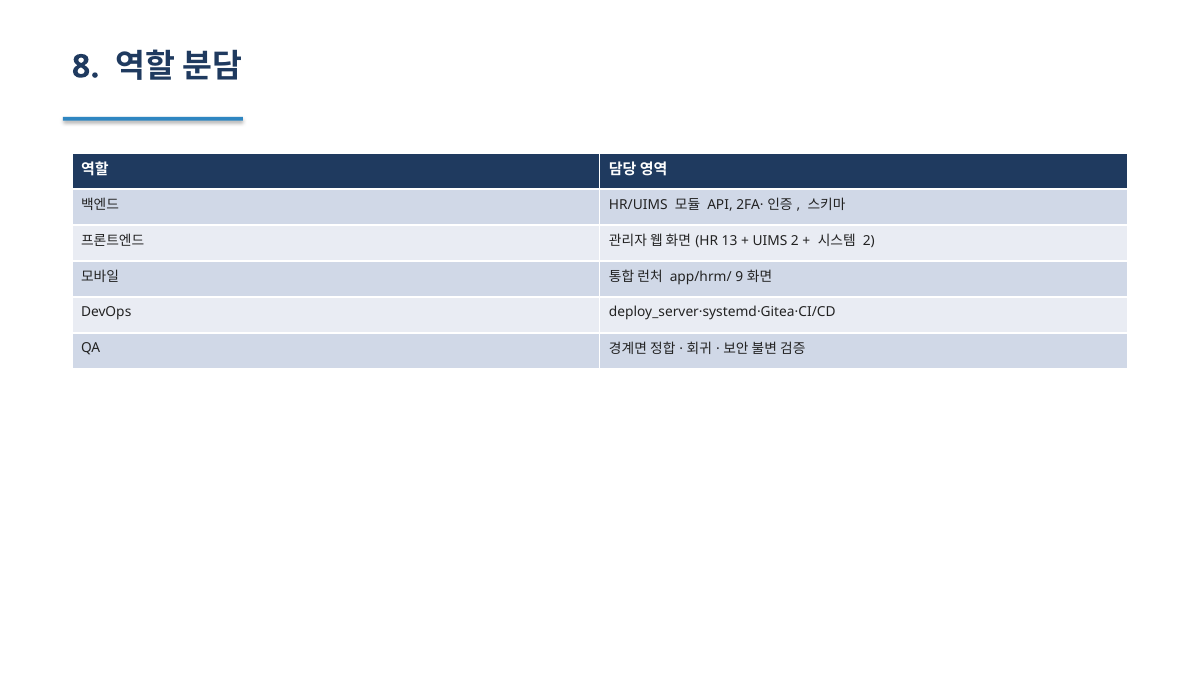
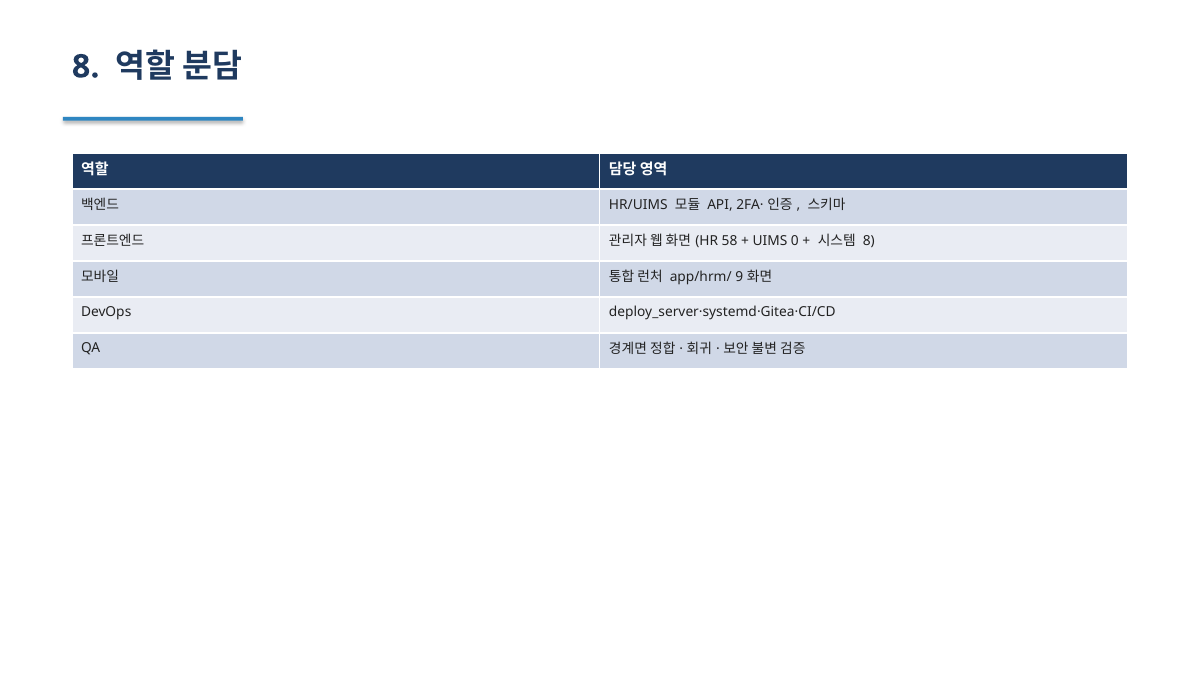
13: 13 -> 58
UIMS 2: 2 -> 0
2 at (869, 241): 2 -> 8
